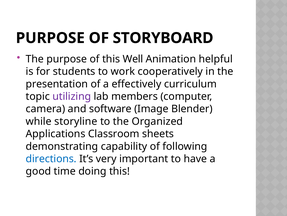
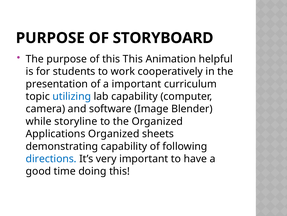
this Well: Well -> This
a effectively: effectively -> important
utilizing colour: purple -> blue
lab members: members -> capability
Applications Classroom: Classroom -> Organized
